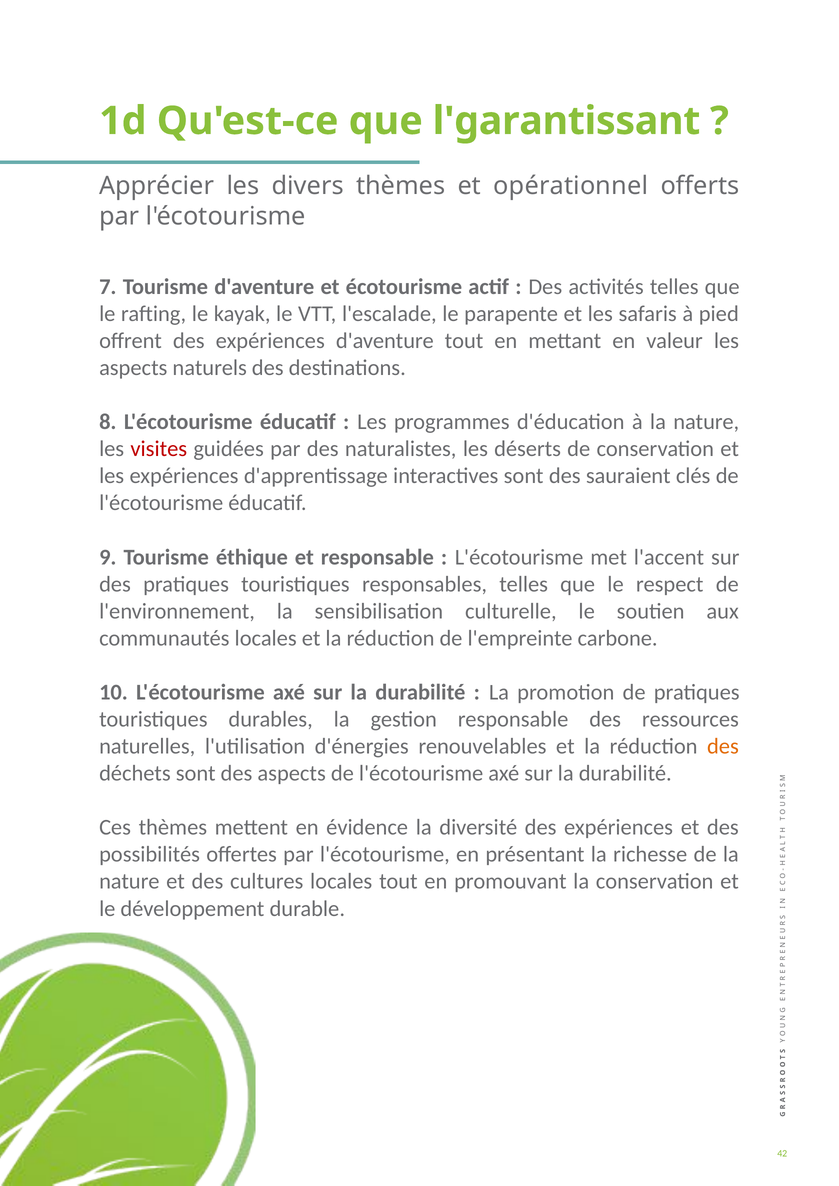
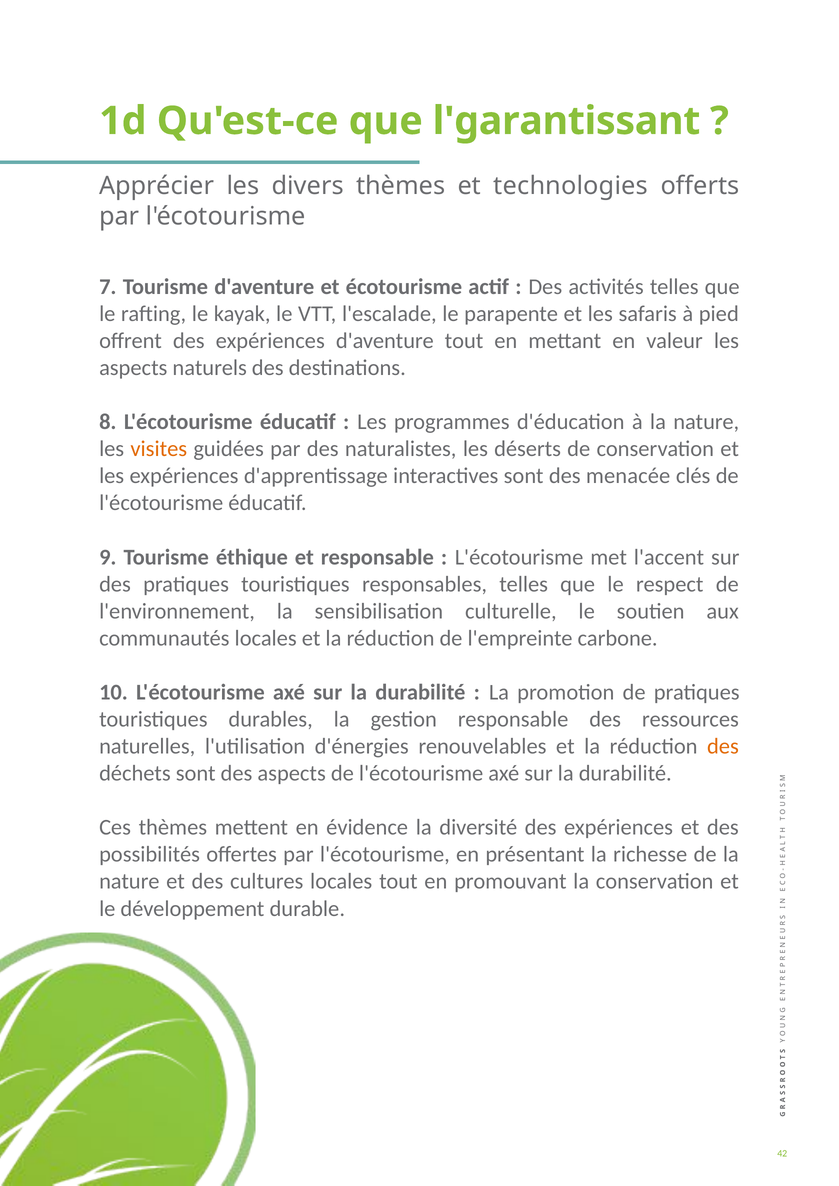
opérationnel: opérationnel -> technologies
visites colour: red -> orange
sauraient: sauraient -> menacée
